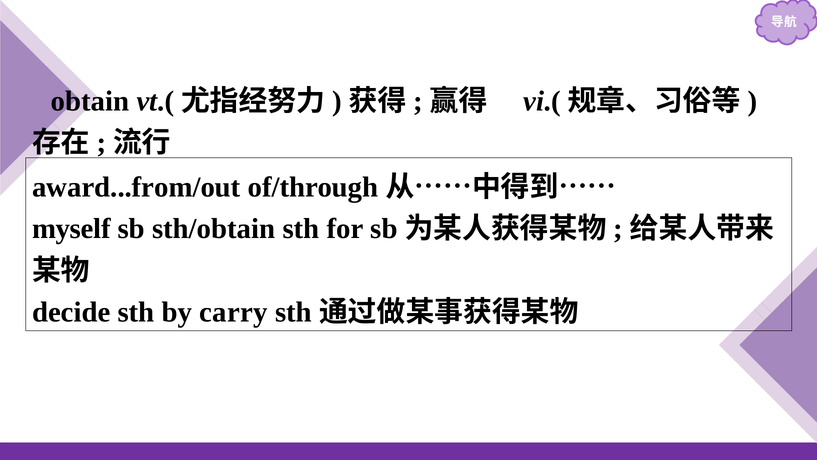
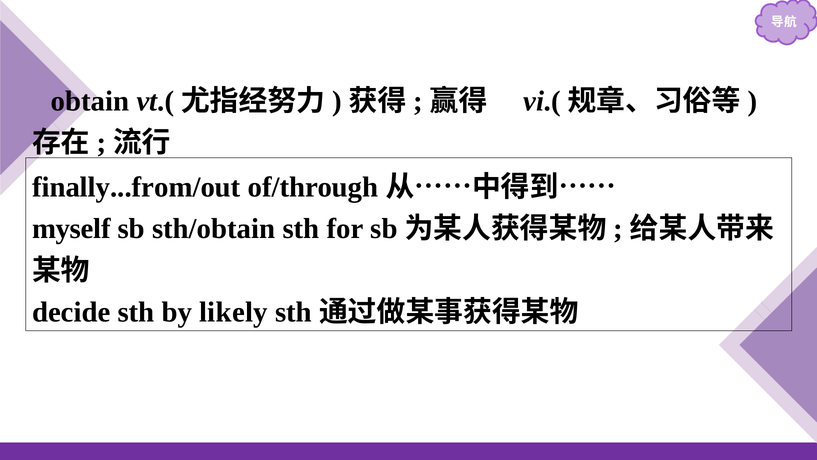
award...from/out: award...from/out -> finally...from/out
carry: carry -> likely
